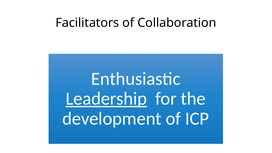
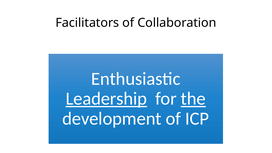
the underline: none -> present
